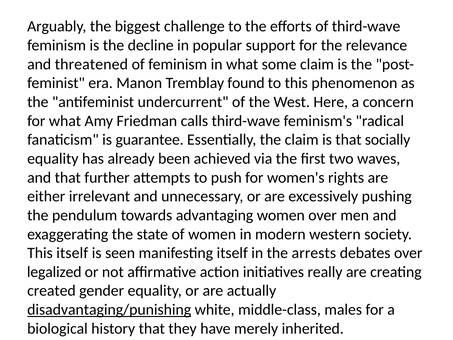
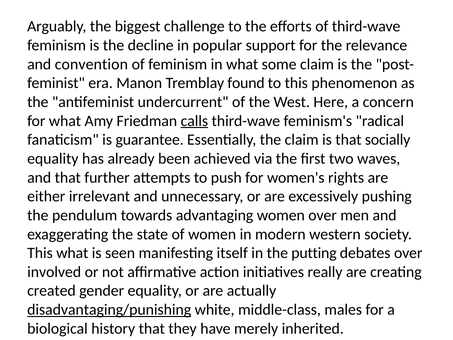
threatened: threatened -> convention
calls underline: none -> present
This itself: itself -> what
arrests: arrests -> putting
legalized: legalized -> involved
